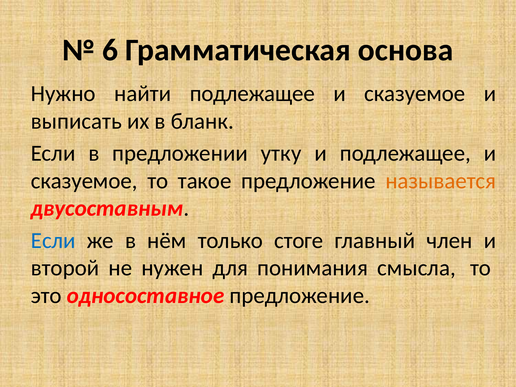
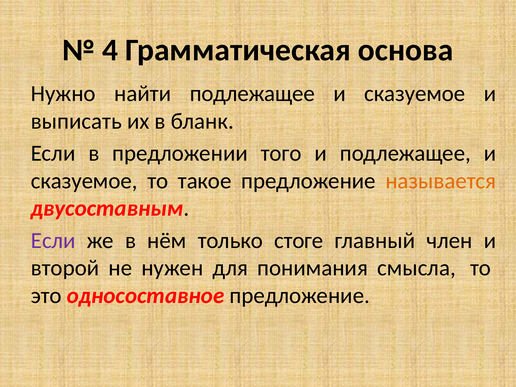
6: 6 -> 4
утку: утку -> того
Если at (53, 241) colour: blue -> purple
